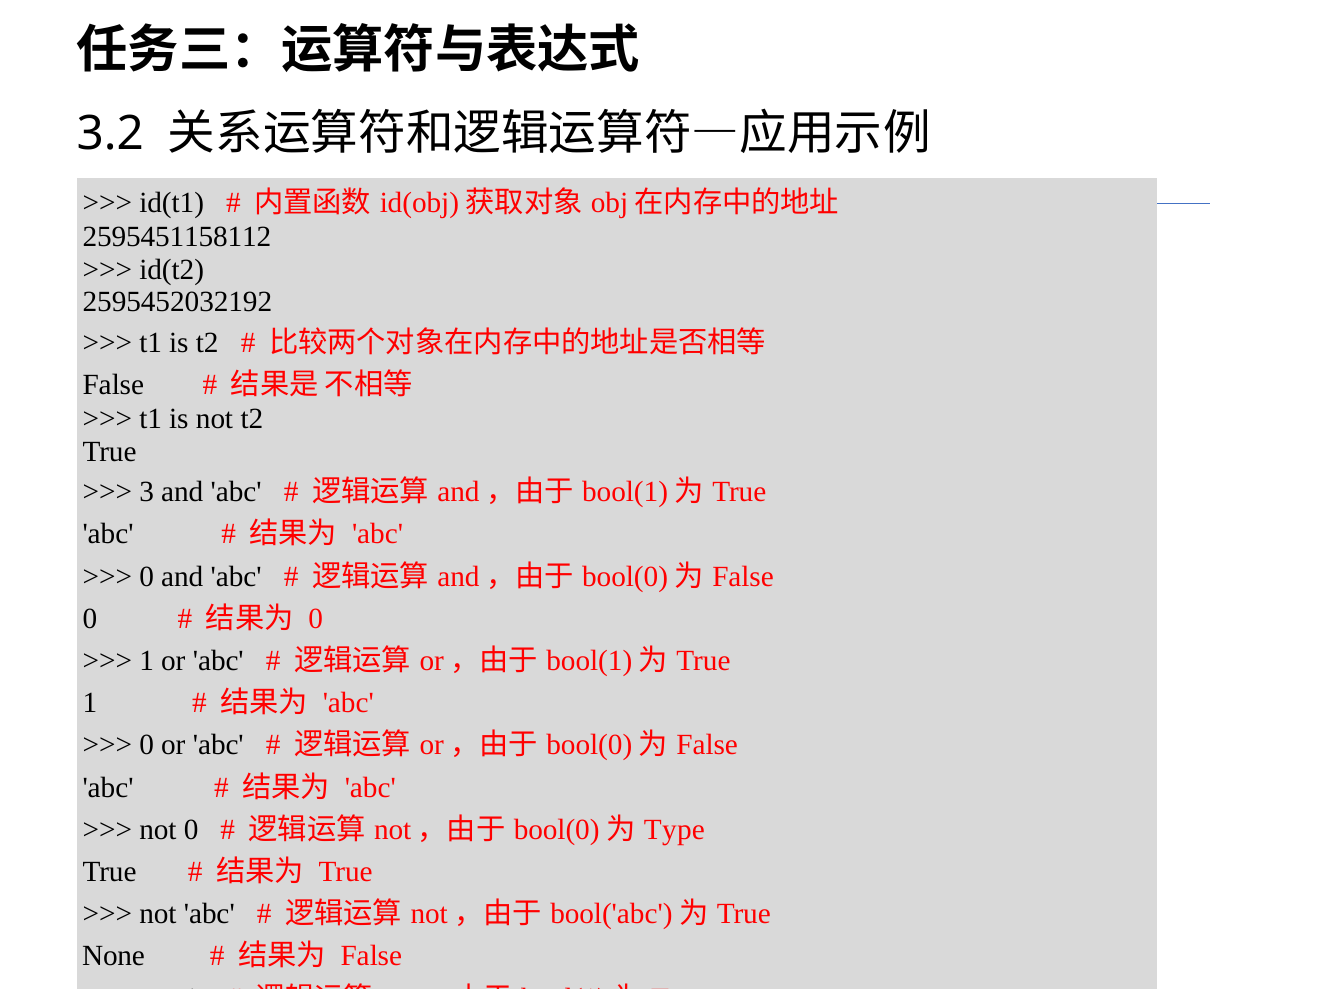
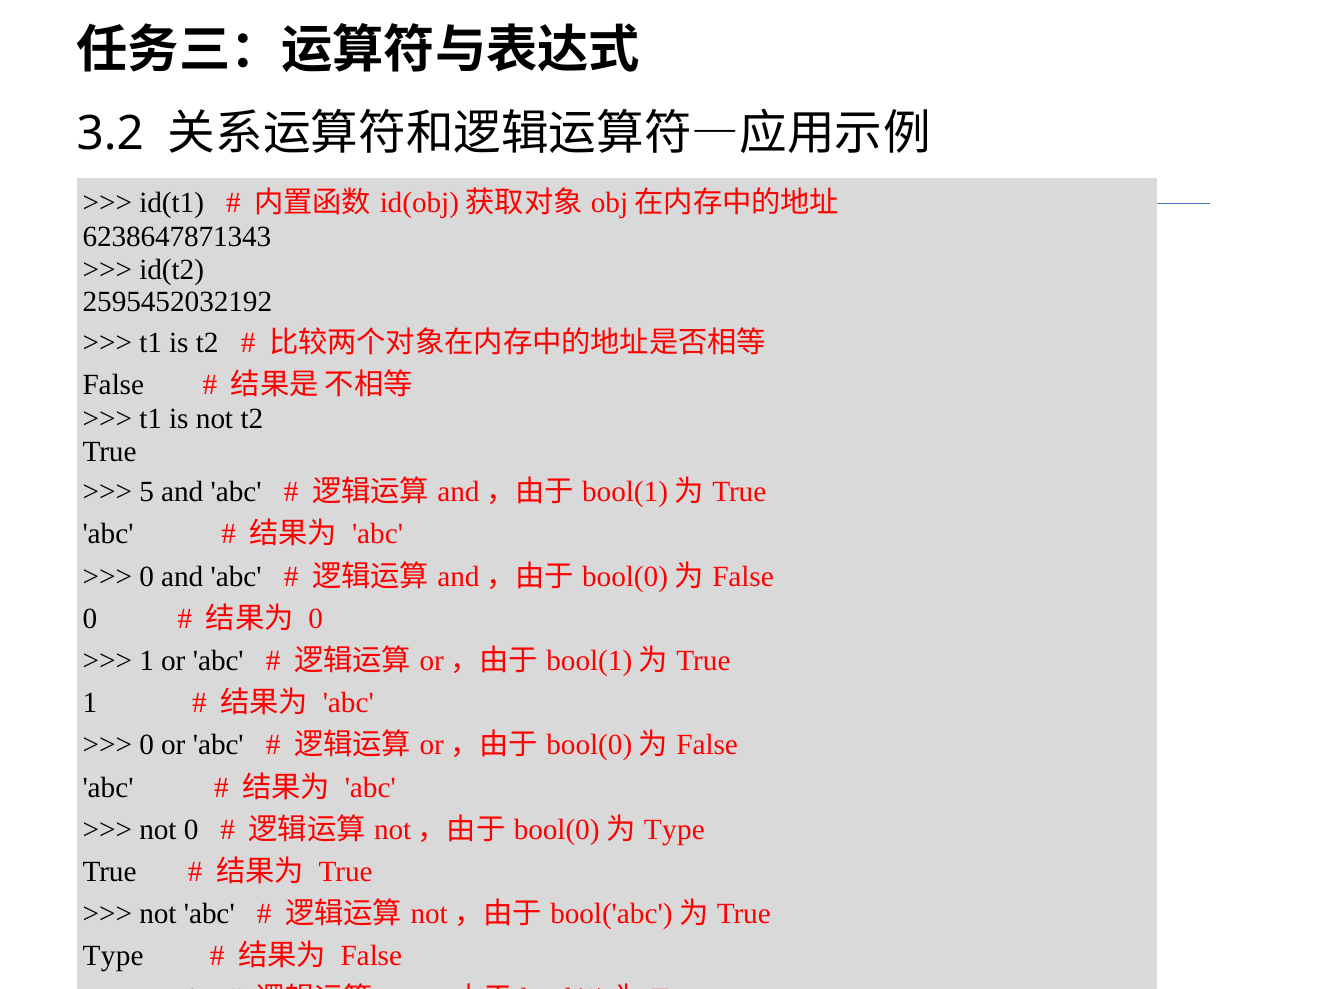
2595451158112: 2595451158112 -> 6238647871343
3: 3 -> 5
None at (114, 957): None -> Type
